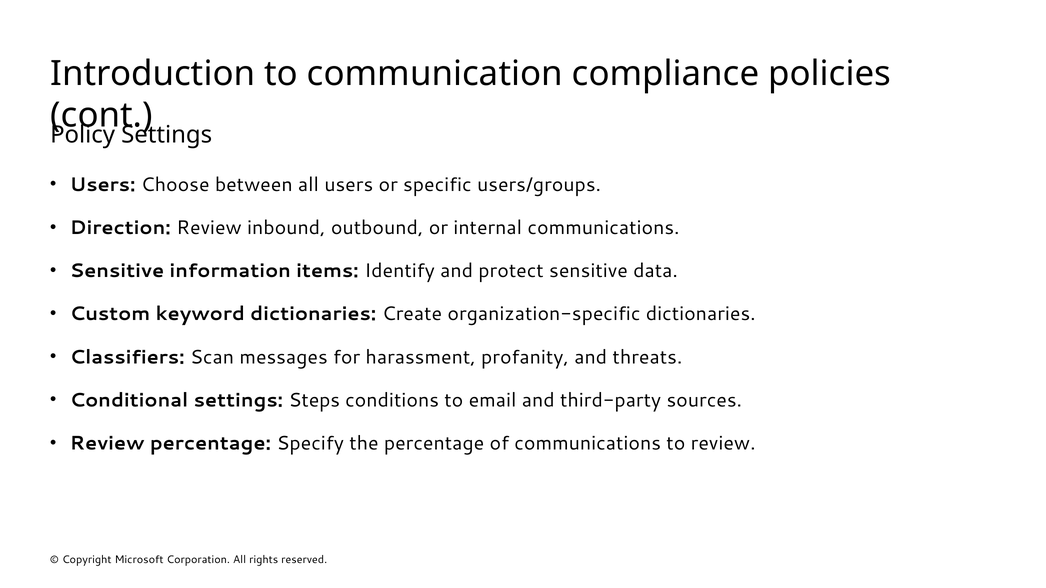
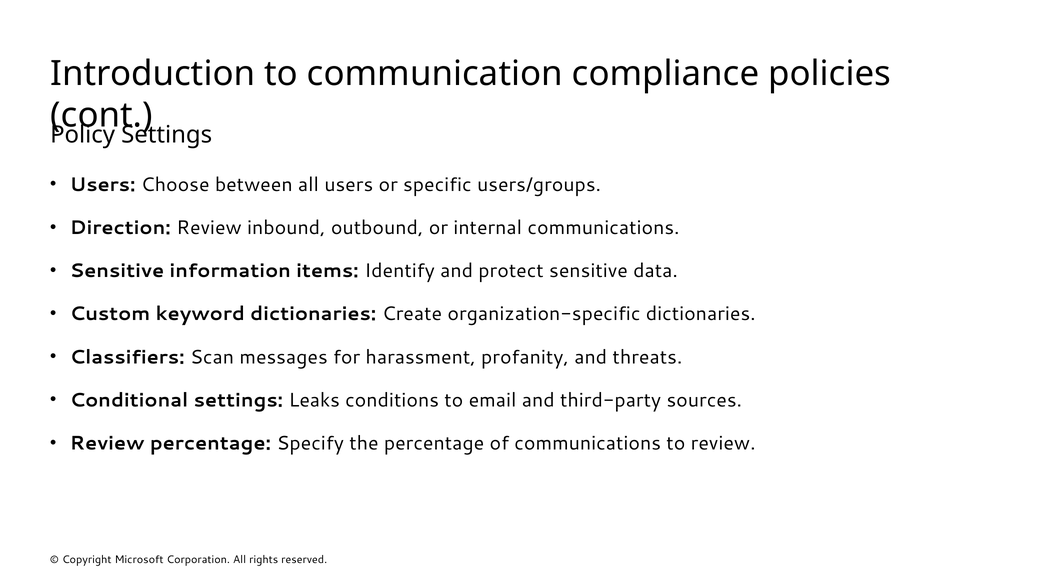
Steps: Steps -> Leaks
